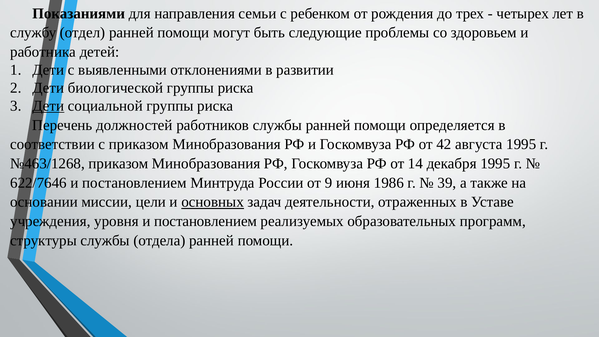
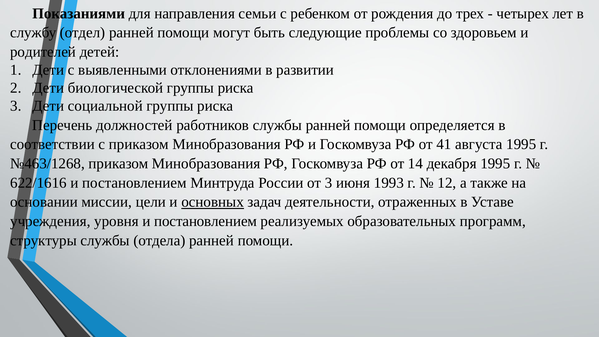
работника: работника -> родителей
Дети at (48, 106) underline: present -> none
42: 42 -> 41
622/7646: 622/7646 -> 622/1616
от 9: 9 -> 3
1986: 1986 -> 1993
39: 39 -> 12
